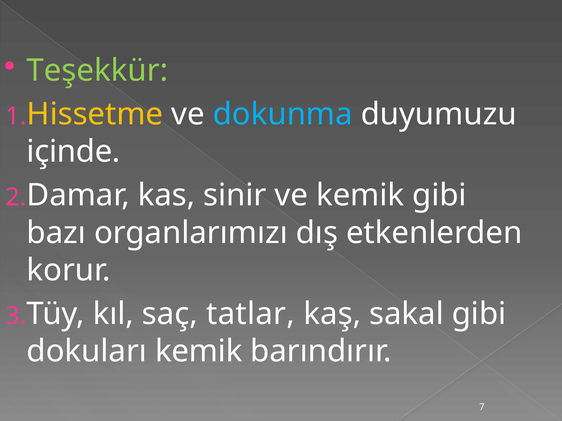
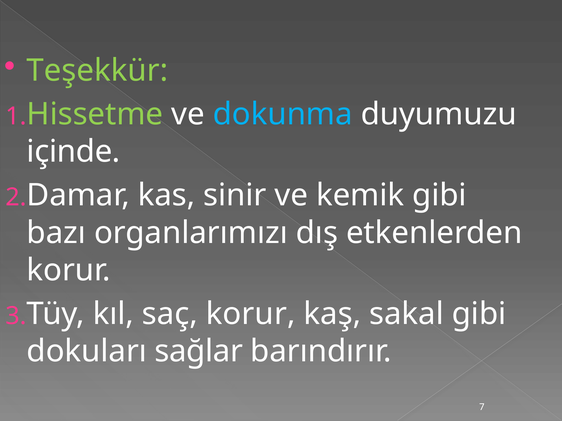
Hissetme colour: yellow -> light green
saç tatlar: tatlar -> korur
dokuları kemik: kemik -> sağlar
